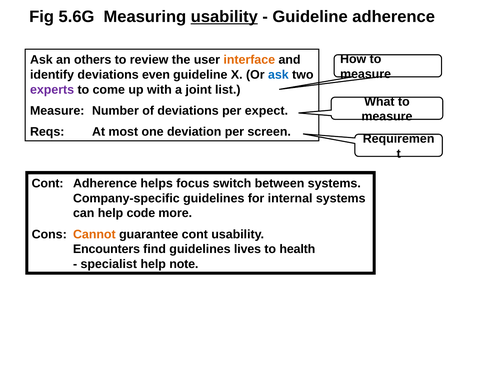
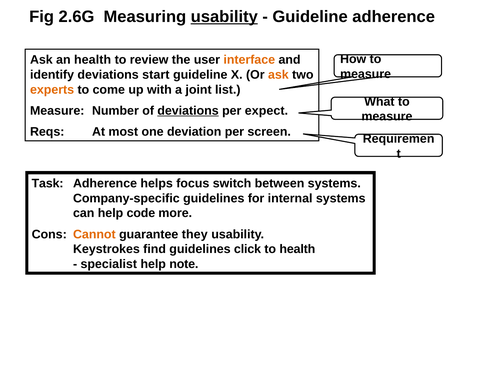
5.6G: 5.6G -> 2.6G
an others: others -> health
even: even -> start
ask at (278, 75) colour: blue -> orange
experts colour: purple -> orange
deviations at (188, 111) underline: none -> present
Cont at (48, 183): Cont -> Task
guarantee cont: cont -> they
Encounters: Encounters -> Keystrokes
lives: lives -> click
